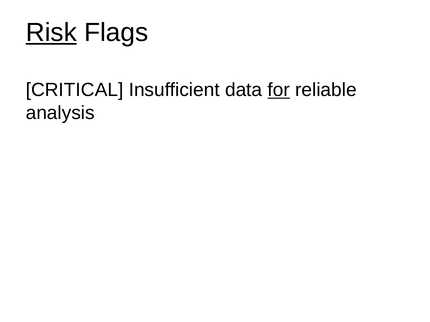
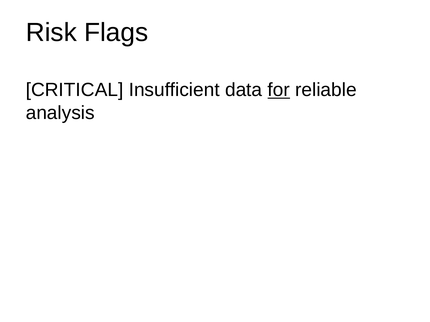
Risk underline: present -> none
